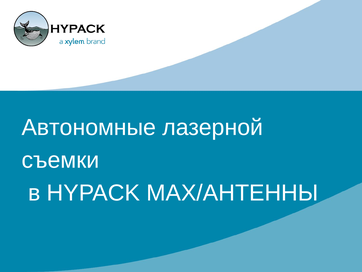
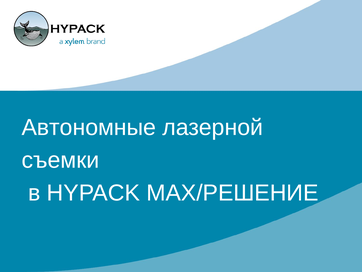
MAX/АНТЕННЫ: MAX/АНТЕННЫ -> MAX/РЕШЕНИЕ
